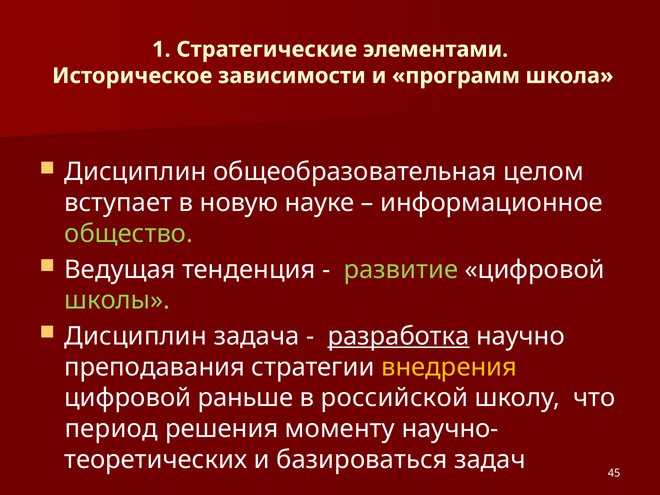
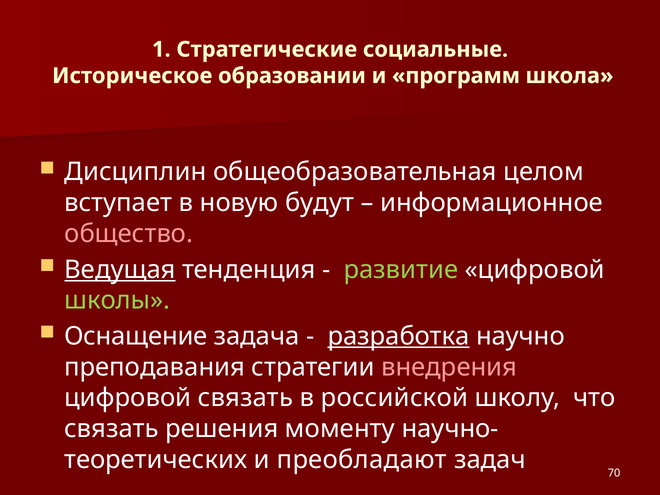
элементами: элементами -> социальные
зависимости: зависимости -> образовании
науке: науке -> будут
общество colour: light green -> pink
Ведущая underline: none -> present
Дисциплин at (136, 336): Дисциплин -> Оснащение
внедрения colour: yellow -> pink
цифровой раньше: раньше -> связать
период at (111, 429): период -> связать
базироваться: базироваться -> преобладают
45: 45 -> 70
